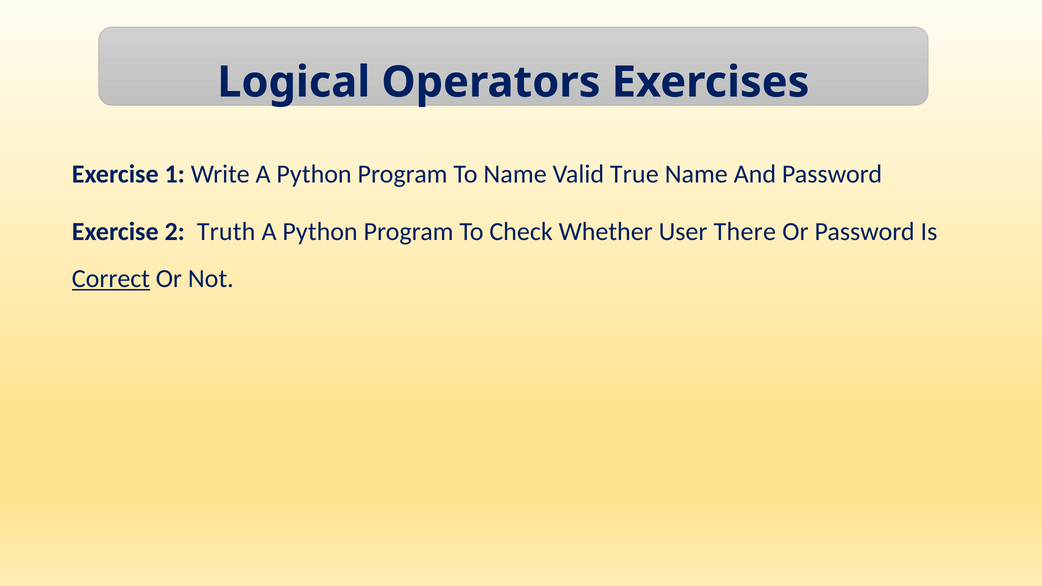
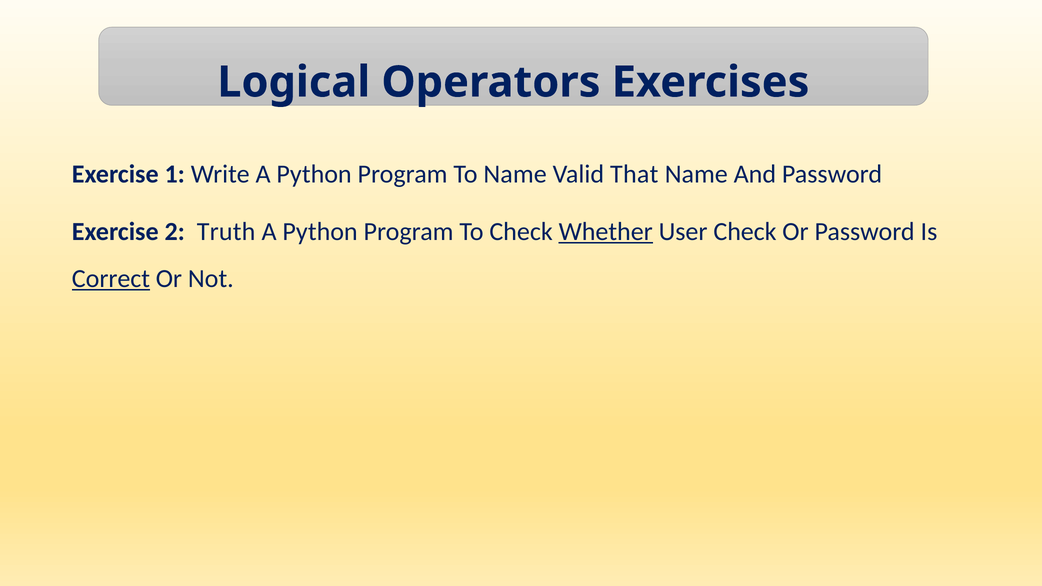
True: True -> That
Whether underline: none -> present
User There: There -> Check
